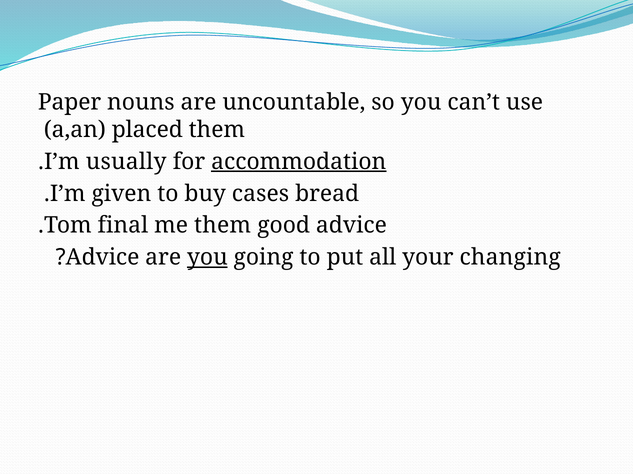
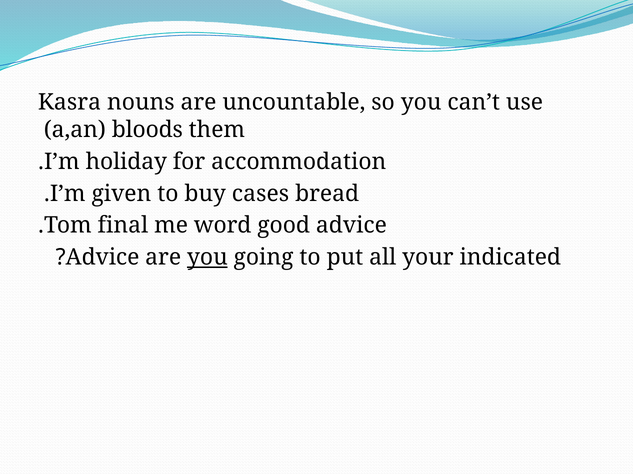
Paper: Paper -> Kasra
placed: placed -> bloods
usually: usually -> holiday
accommodation underline: present -> none
me them: them -> word
changing: changing -> indicated
